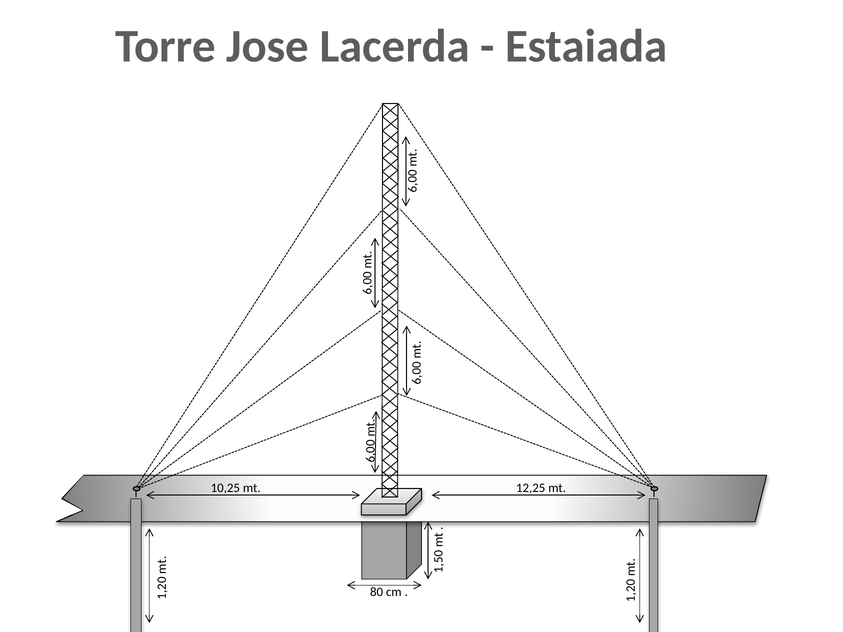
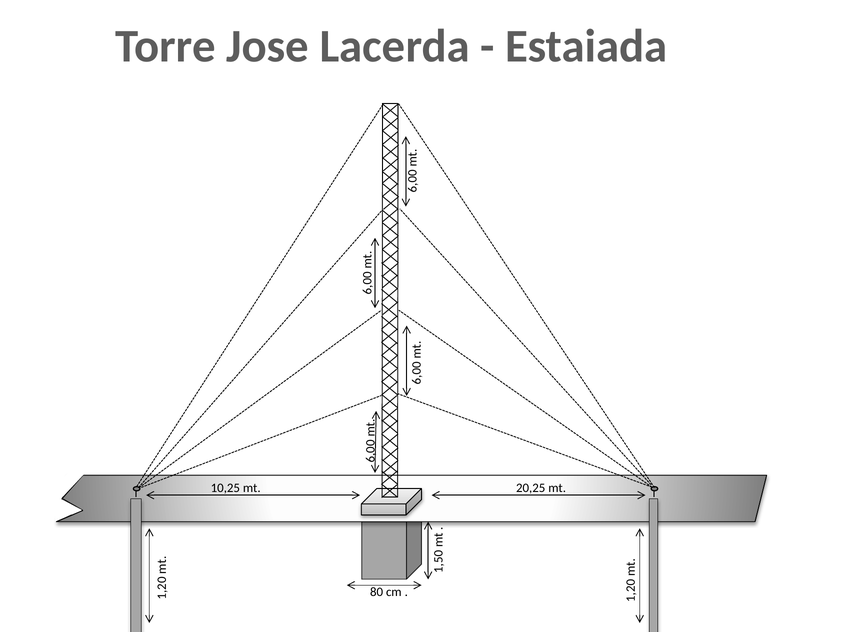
12,25: 12,25 -> 20,25
